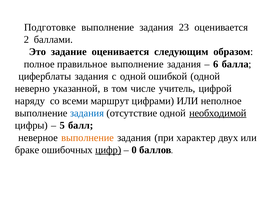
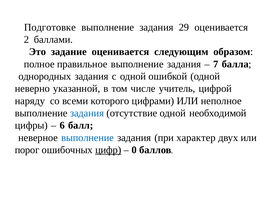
23: 23 -> 29
6: 6 -> 7
циферблаты: циферблаты -> однородных
маршрут: маршрут -> которого
необходимой underline: present -> none
5: 5 -> 6
выполнение at (88, 138) colour: orange -> blue
браке: браке -> порог
